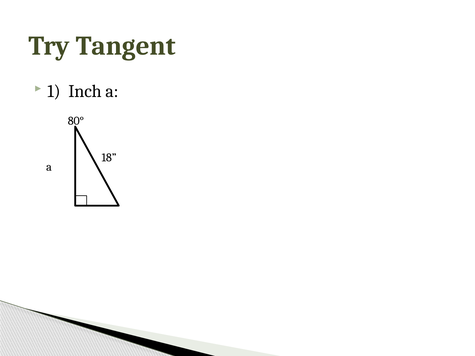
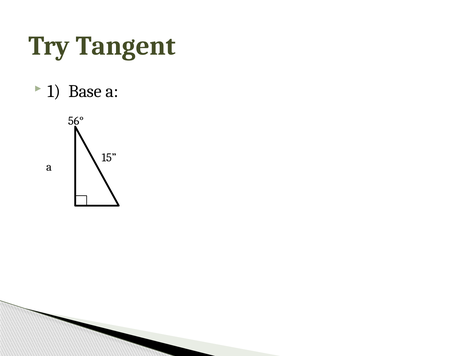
Inch: Inch -> Base
80°: 80° -> 56°
18: 18 -> 15
